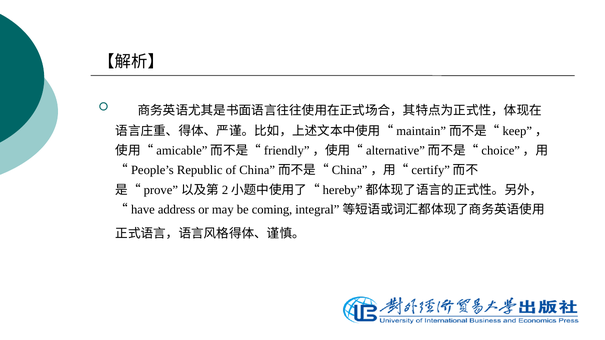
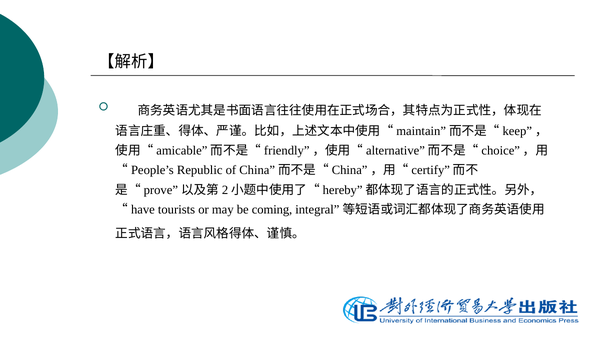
address: address -> tourists
